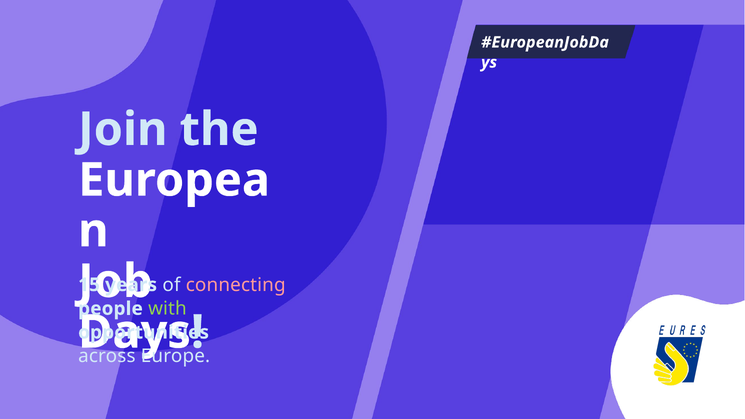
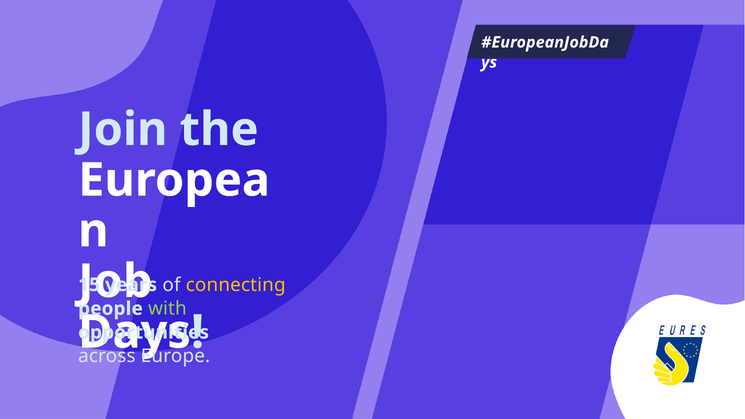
connecting colour: pink -> yellow
